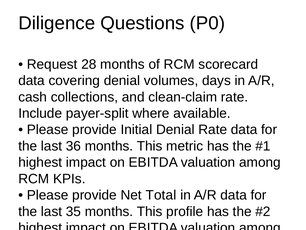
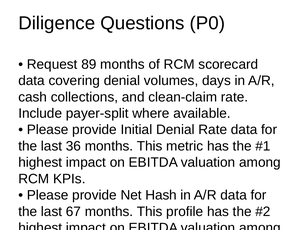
28: 28 -> 89
Total: Total -> Hash
35: 35 -> 67
